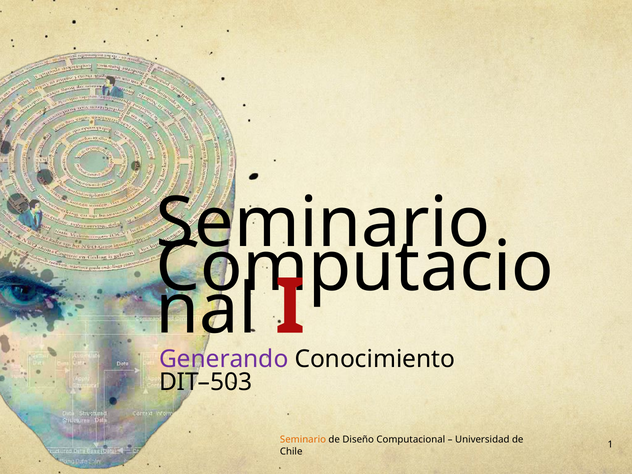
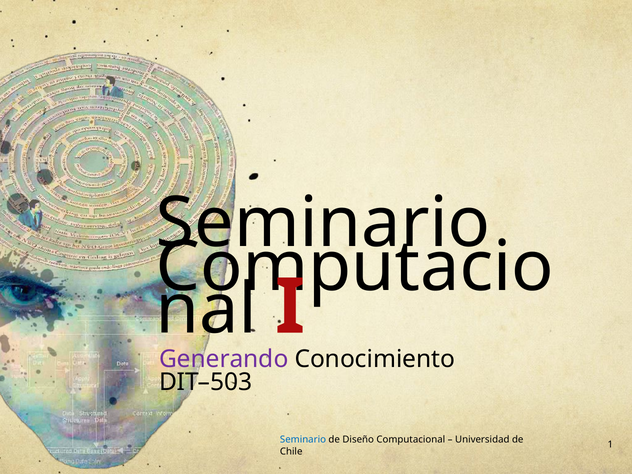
Seminario at (303, 440) colour: orange -> blue
